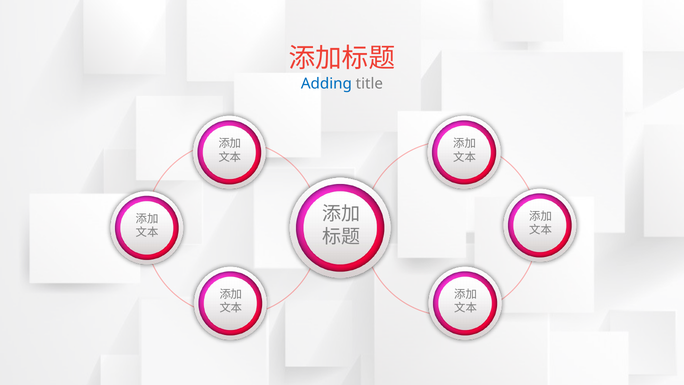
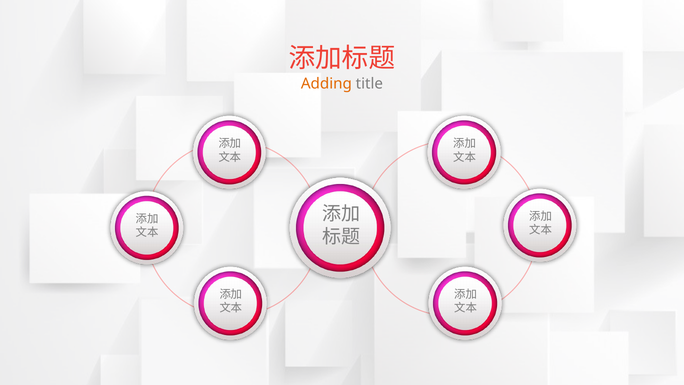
Adding colour: blue -> orange
